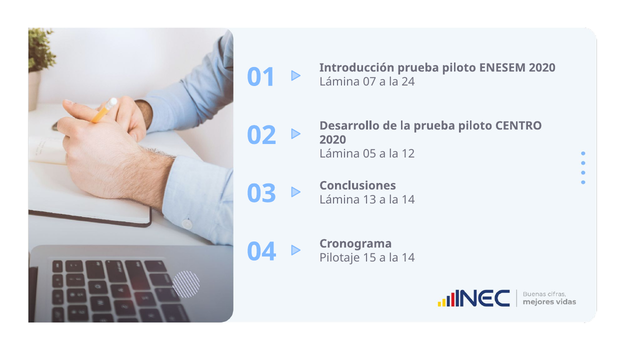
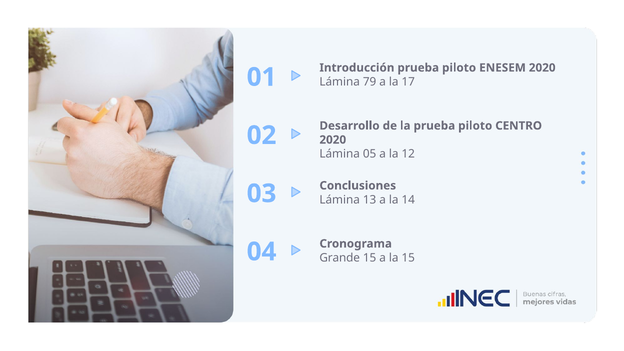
07: 07 -> 79
24: 24 -> 17
Pilotaje: Pilotaje -> Grande
15 a la 14: 14 -> 15
